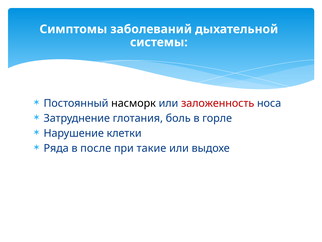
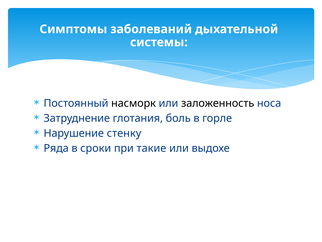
заложенность colour: red -> black
клетки: клетки -> стенку
после: после -> сроки
